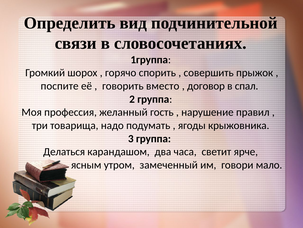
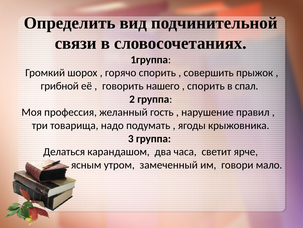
поспите: поспите -> грибной
вместо: вместо -> нашего
договор at (206, 86): договор -> спорить
